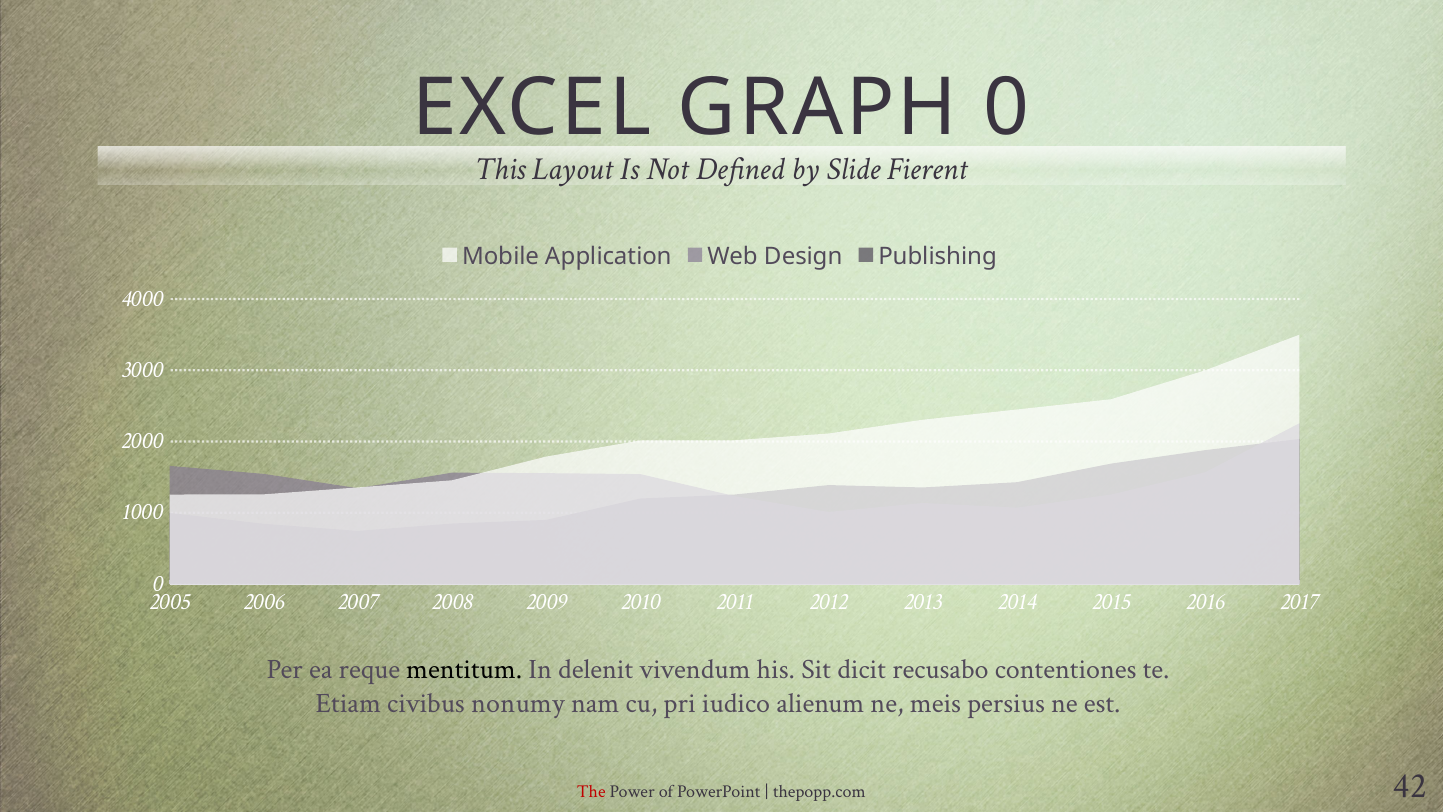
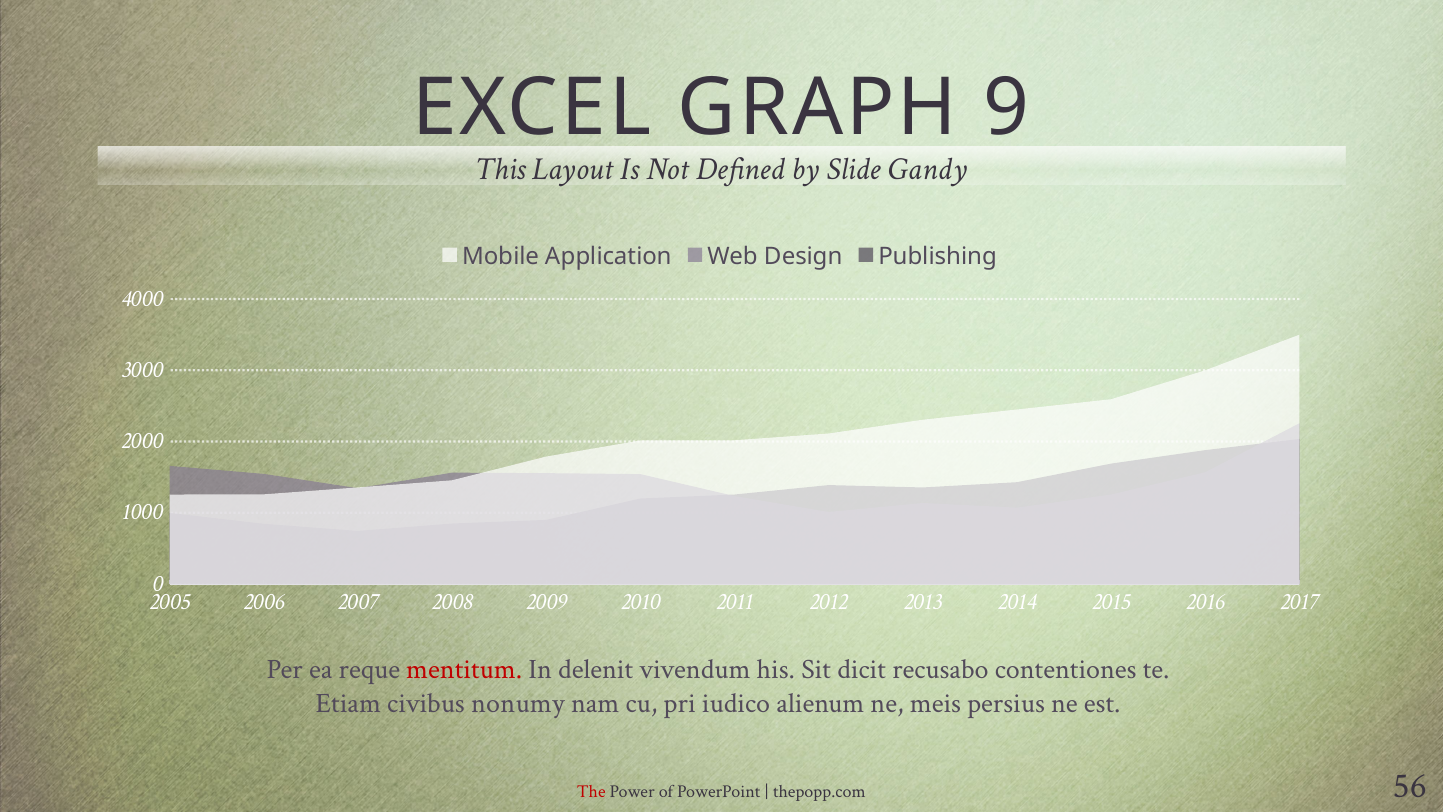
GRAPH 0: 0 -> 9
Fierent: Fierent -> Gandy
mentitum colour: black -> red
42: 42 -> 56
